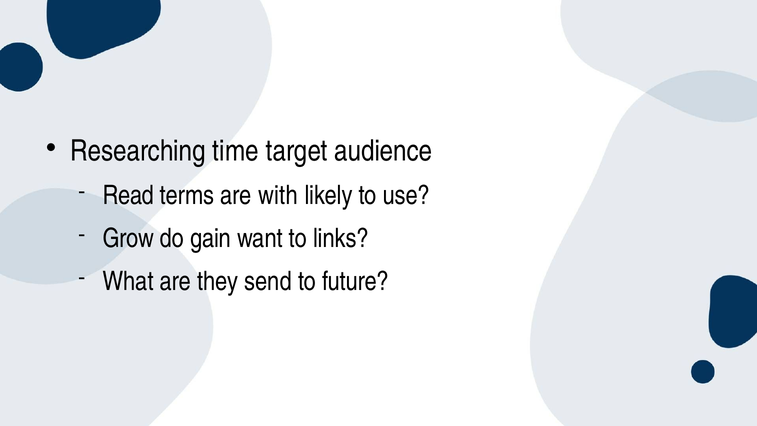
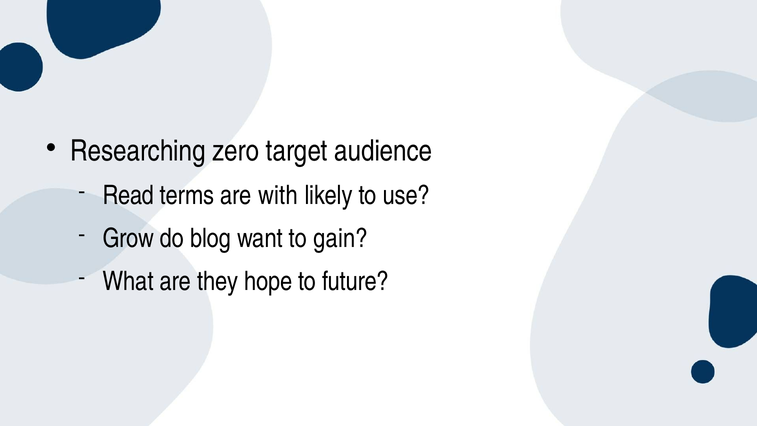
time: time -> zero
gain: gain -> blog
links: links -> gain
send: send -> hope
